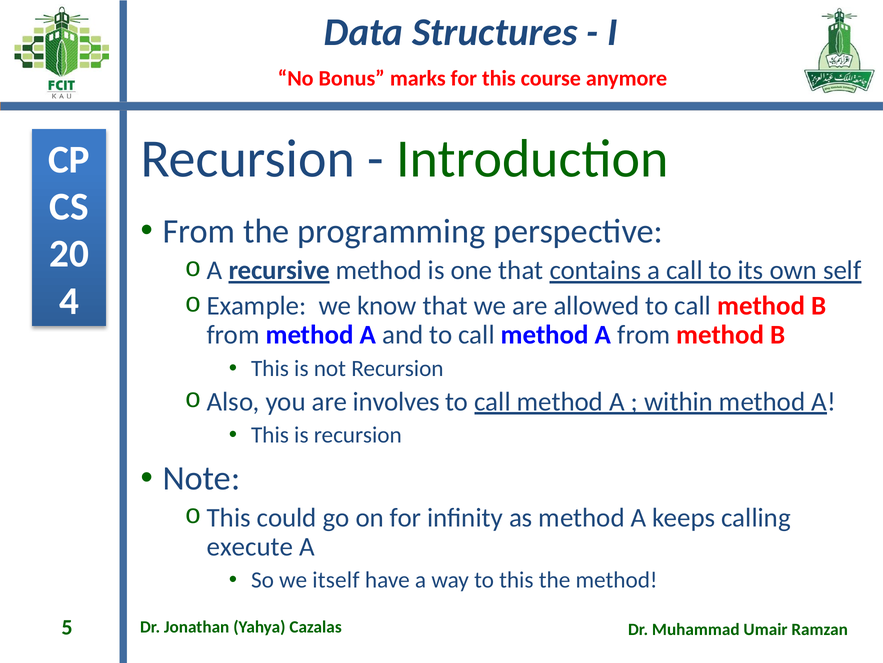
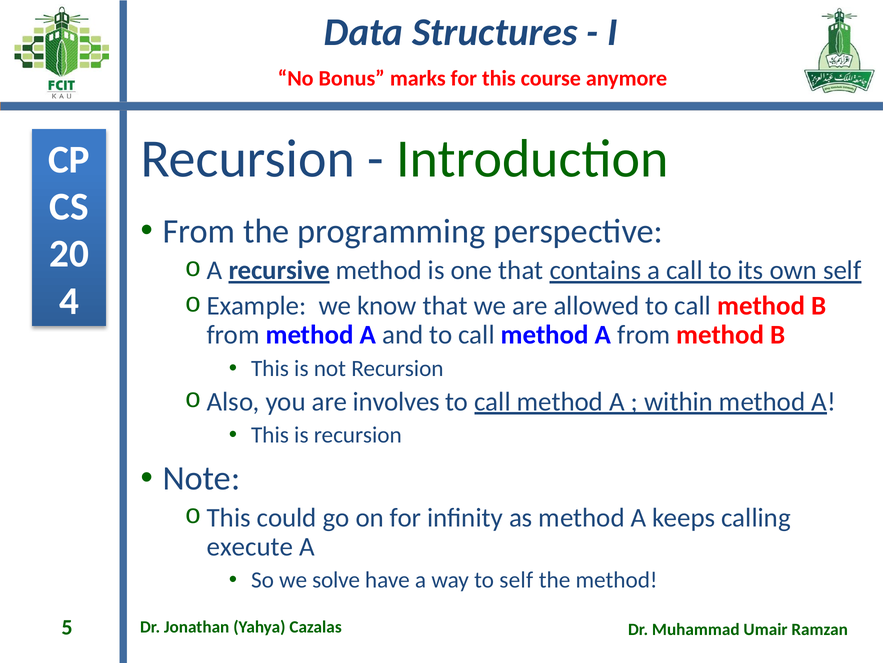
itself: itself -> solve
to this: this -> self
